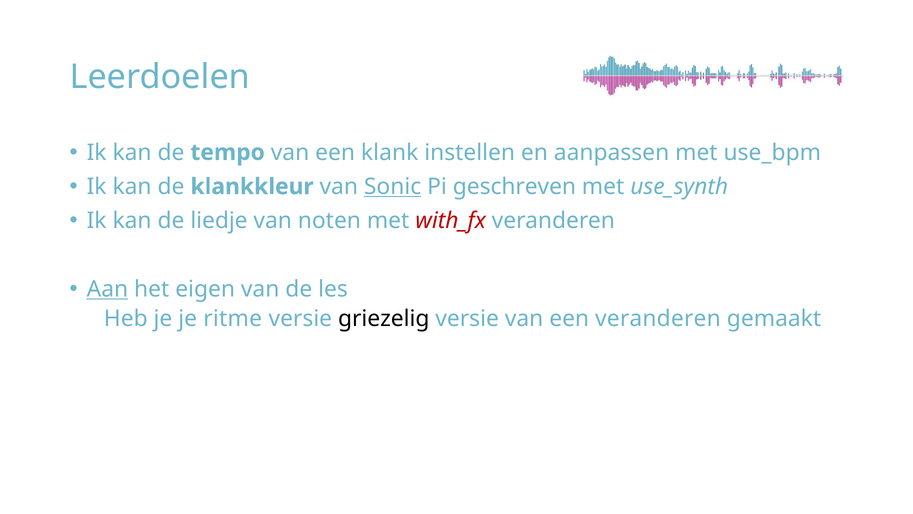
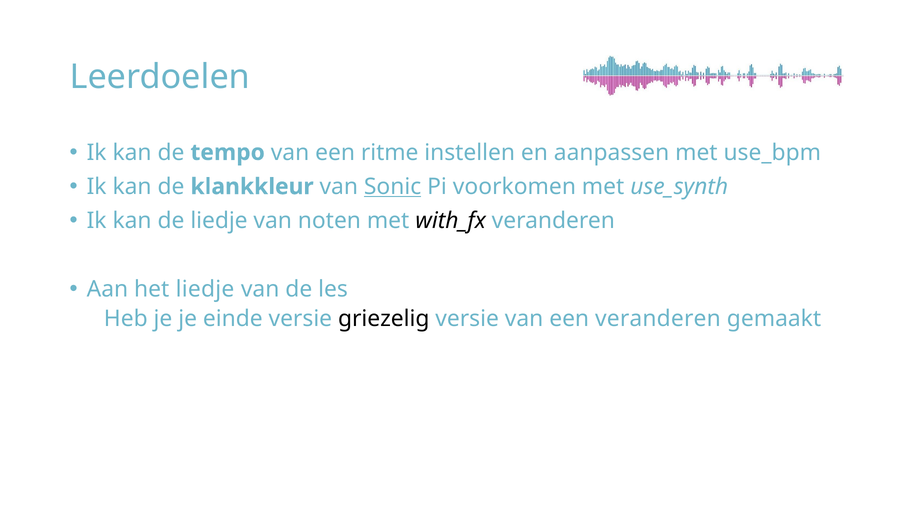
klank: klank -> ritme
geschreven: geschreven -> voorkomen
with_fx colour: red -> black
Aan underline: present -> none
het eigen: eigen -> liedje
ritme: ritme -> einde
